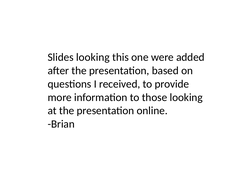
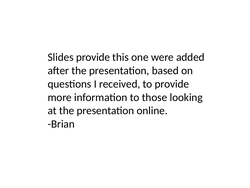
Slides looking: looking -> provide
